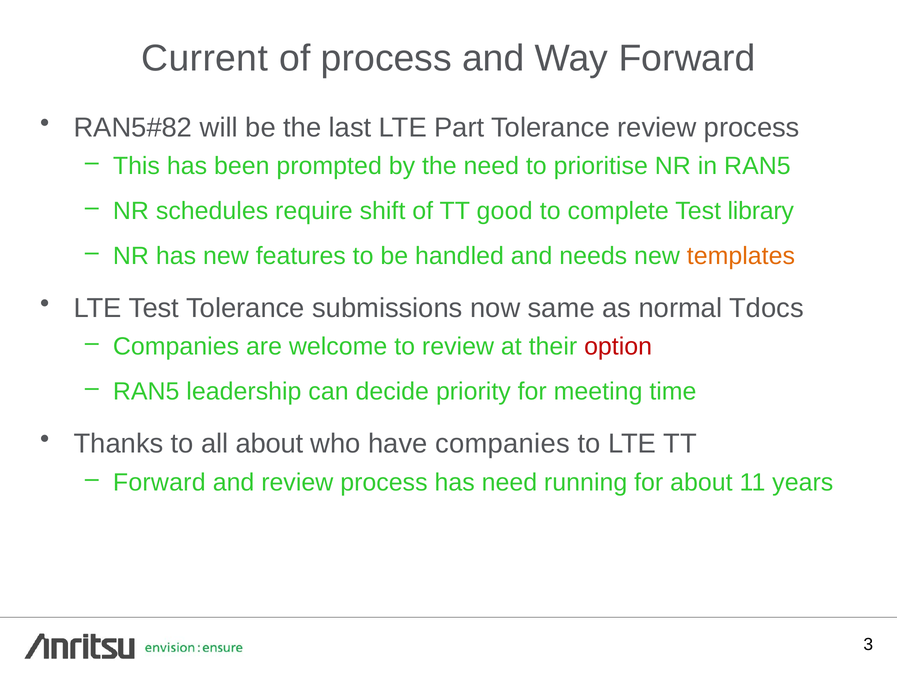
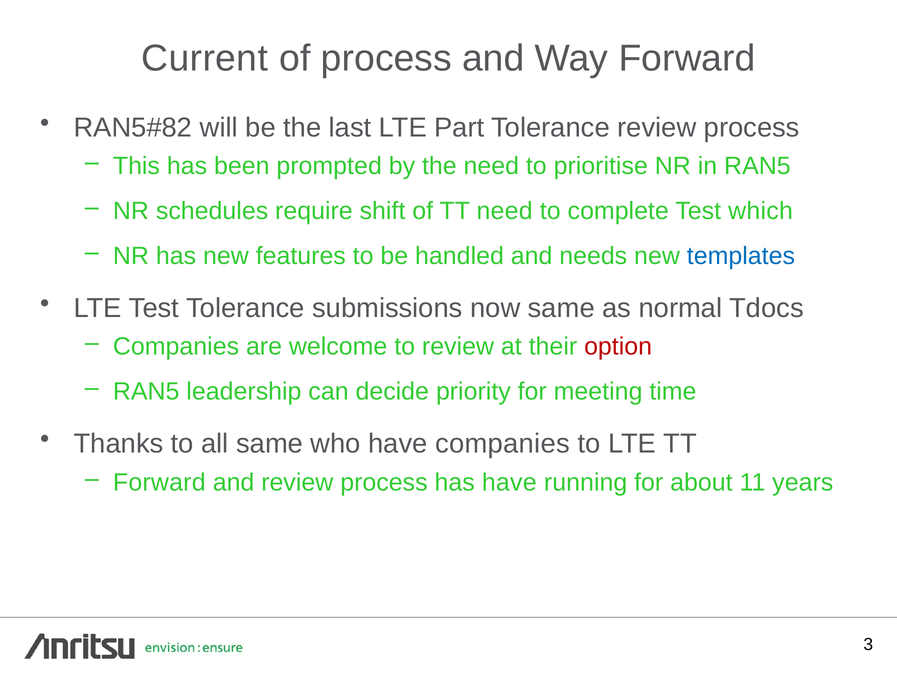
TT good: good -> need
library: library -> which
templates colour: orange -> blue
all about: about -> same
has need: need -> have
